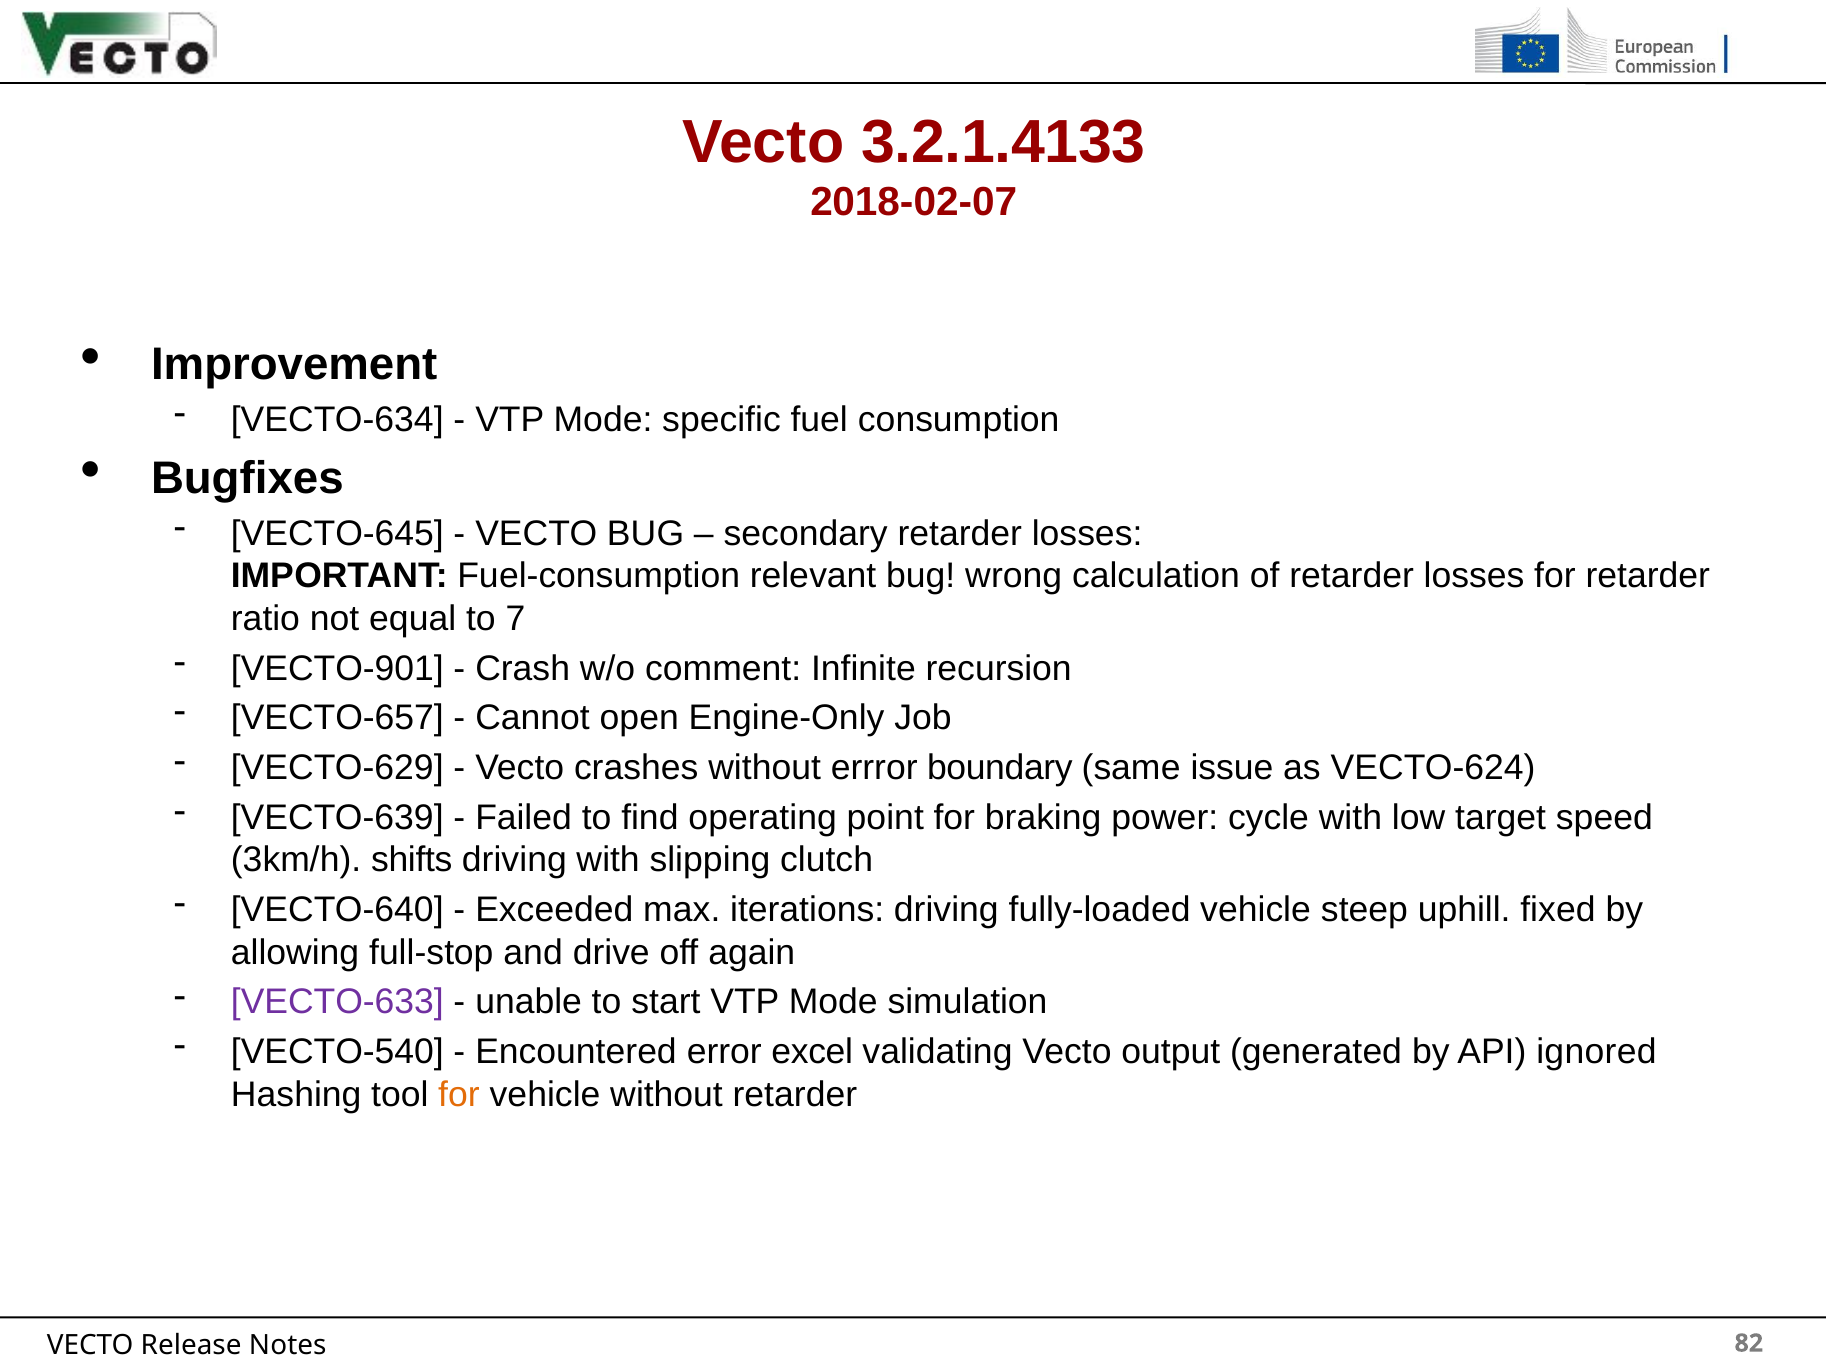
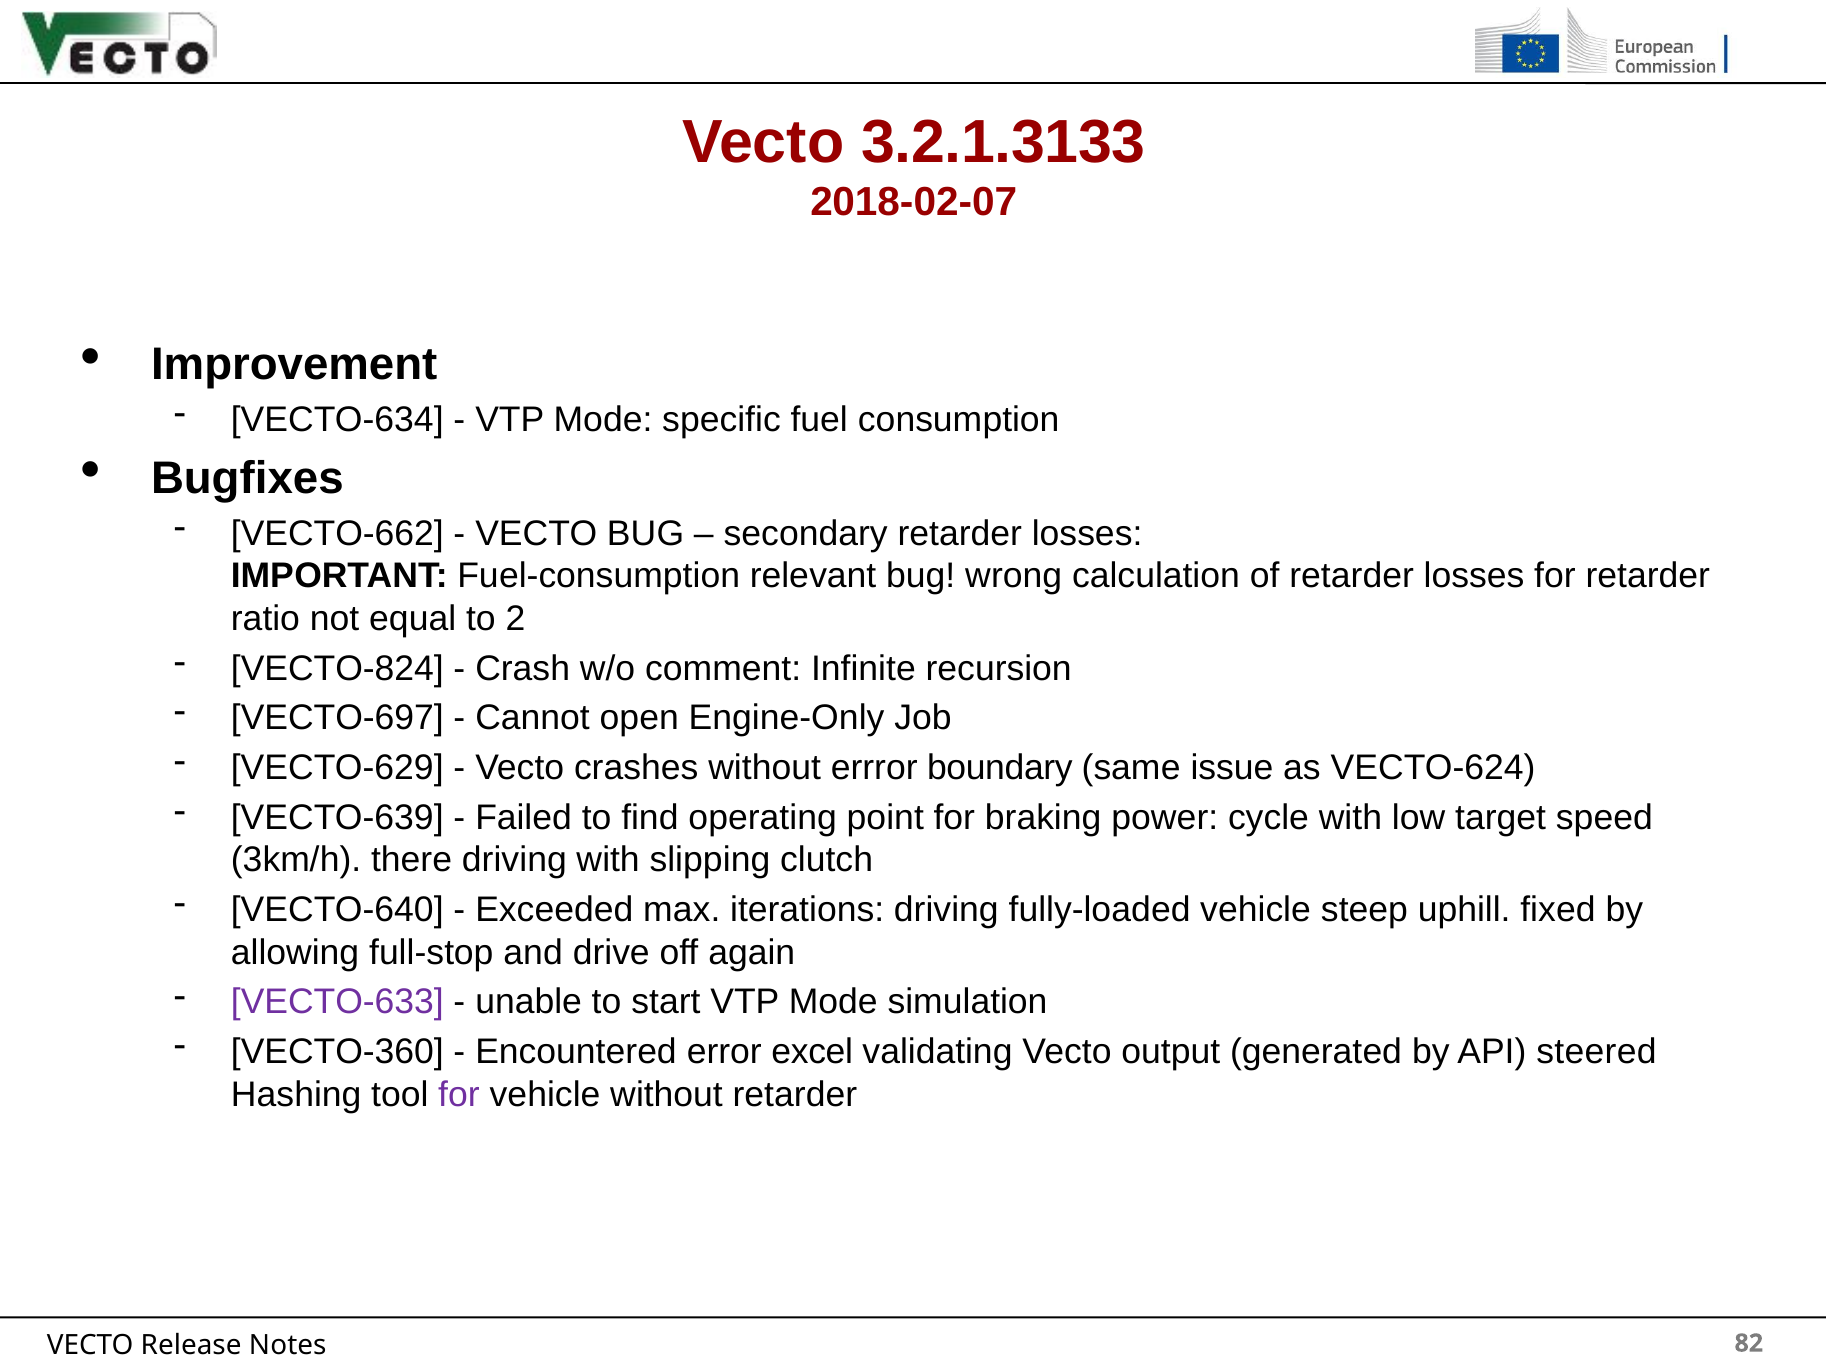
3.2.1.4133: 3.2.1.4133 -> 3.2.1.3133
VECTO-645: VECTO-645 -> VECTO-662
7: 7 -> 2
VECTO-901: VECTO-901 -> VECTO-824
VECTO-657: VECTO-657 -> VECTO-697
shifts: shifts -> there
VECTO-540: VECTO-540 -> VECTO-360
ignored: ignored -> steered
for at (459, 1095) colour: orange -> purple
